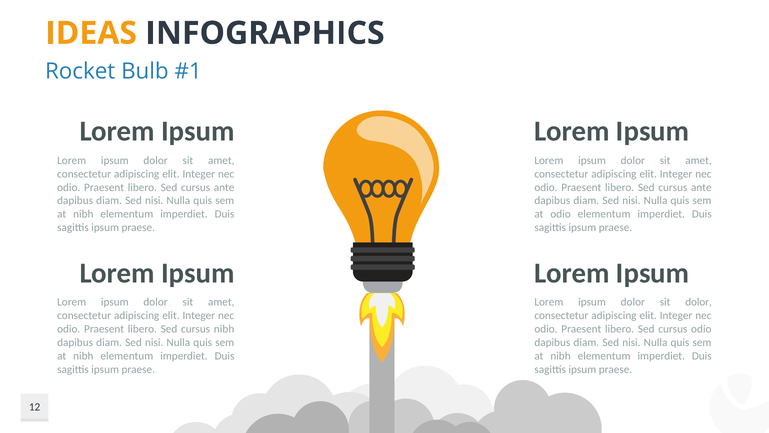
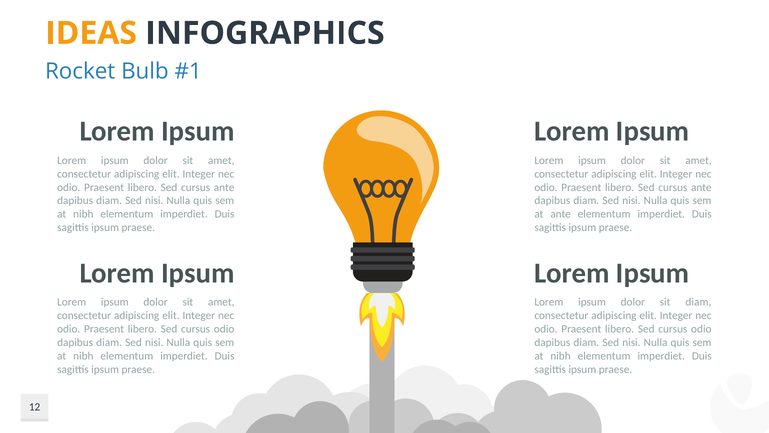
at odio: odio -> ante
sit dolor: dolor -> diam
nibh at (224, 329): nibh -> odio
